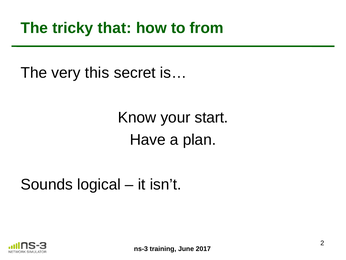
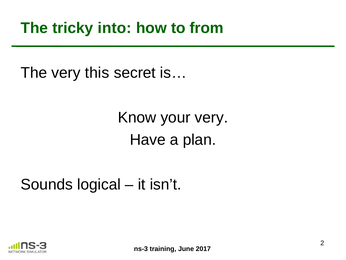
that: that -> into
your start: start -> very
